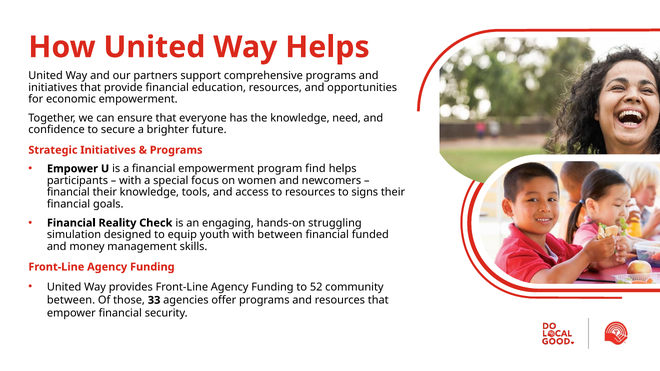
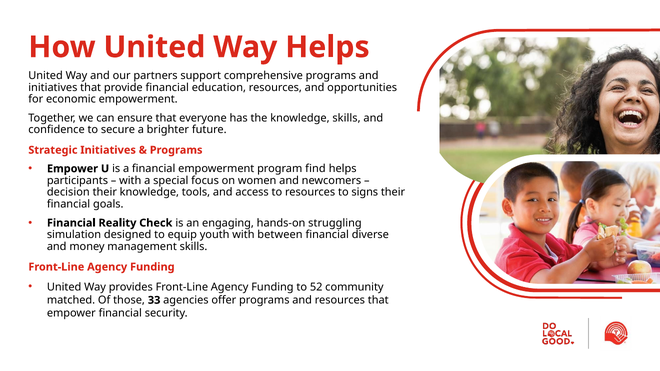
knowledge need: need -> skills
financial at (68, 192): financial -> decision
funded: funded -> diverse
between at (71, 300): between -> matched
